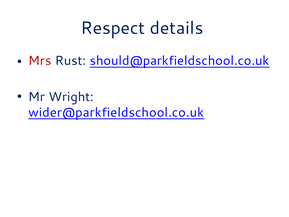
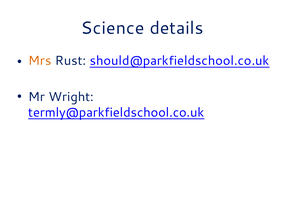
Respect: Respect -> Science
Mrs colour: red -> orange
wider@parkfieldschool.co.uk: wider@parkfieldschool.co.uk -> termly@parkfieldschool.co.uk
